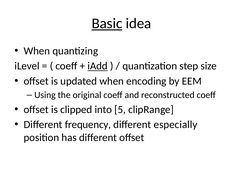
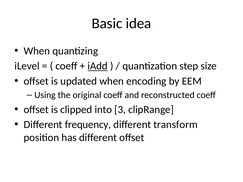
Basic underline: present -> none
5: 5 -> 3
especially: especially -> transform
